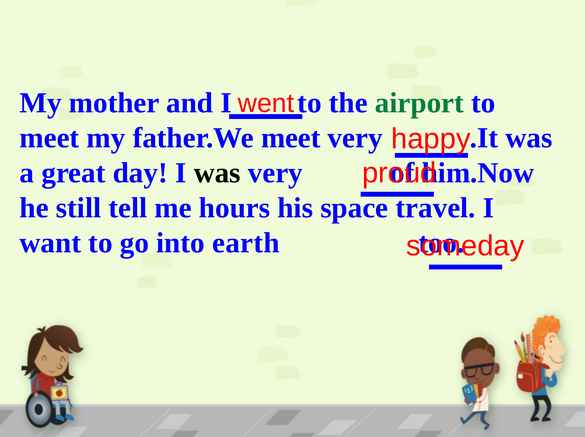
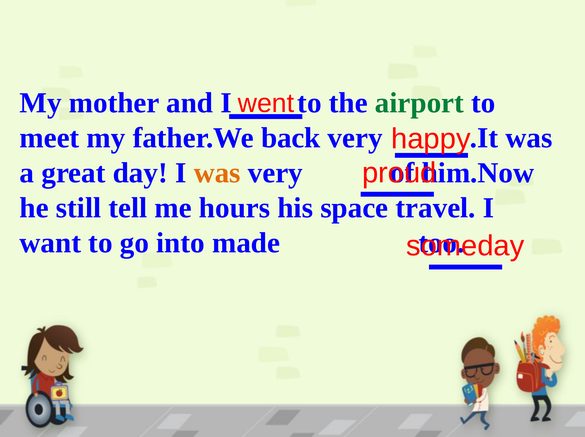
father.We meet: meet -> back
was at (217, 173) colour: black -> orange
earth: earth -> made
